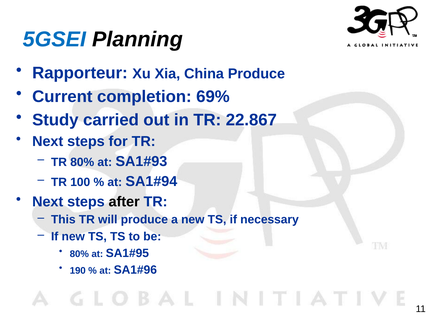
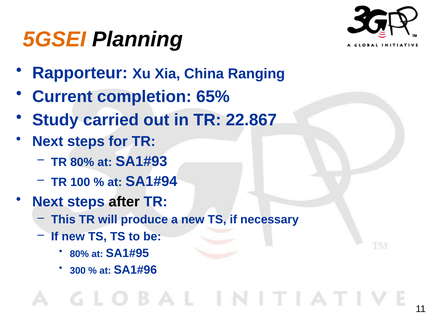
5GSEI colour: blue -> orange
China Produce: Produce -> Ranging
69%: 69% -> 65%
190: 190 -> 300
